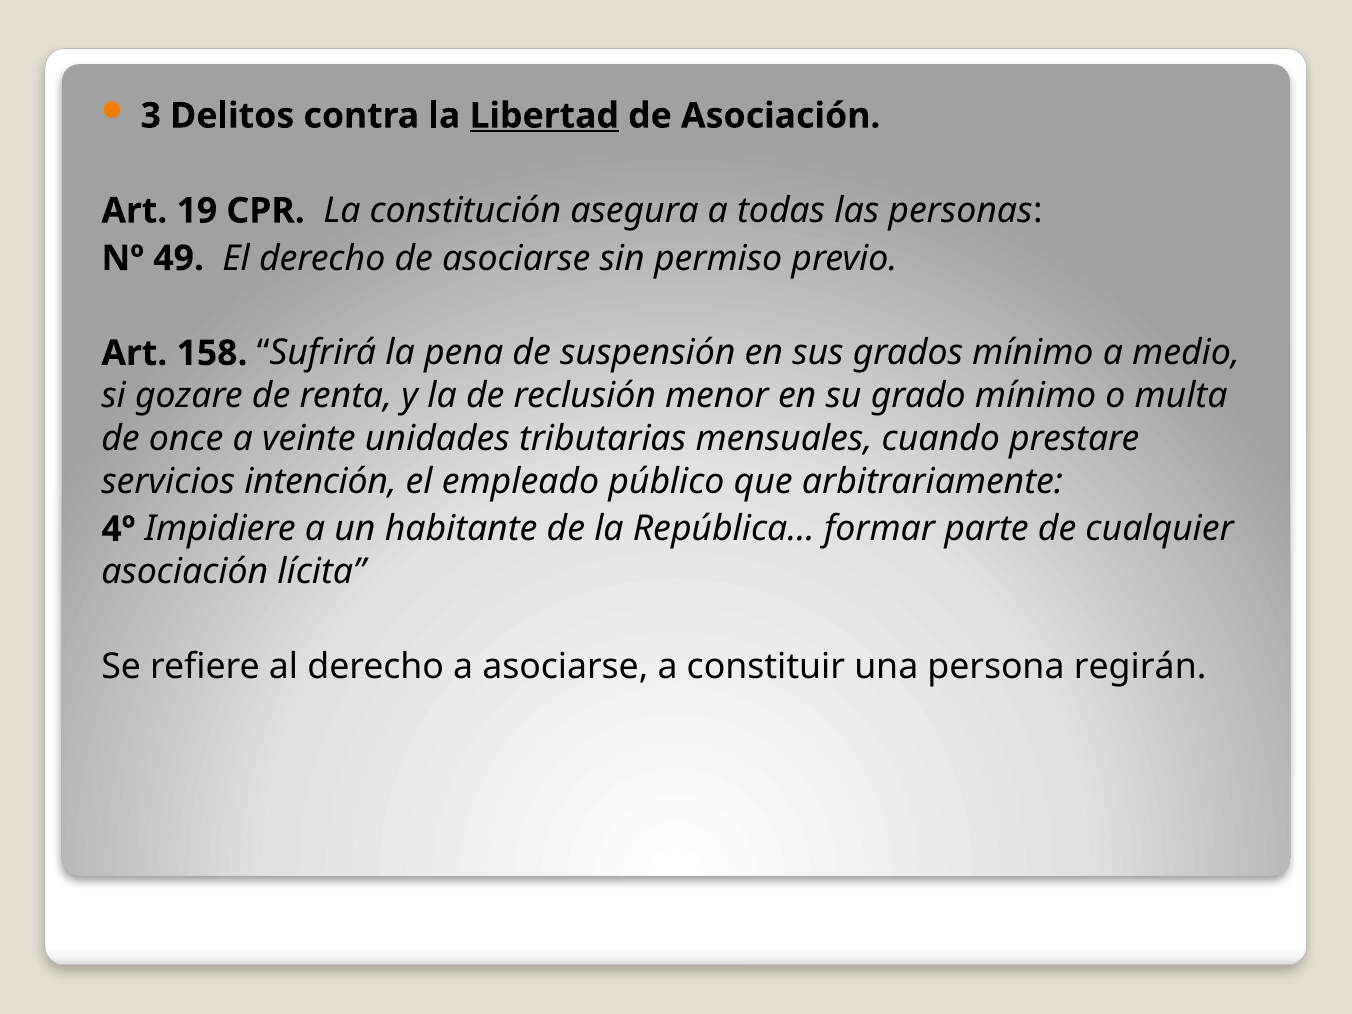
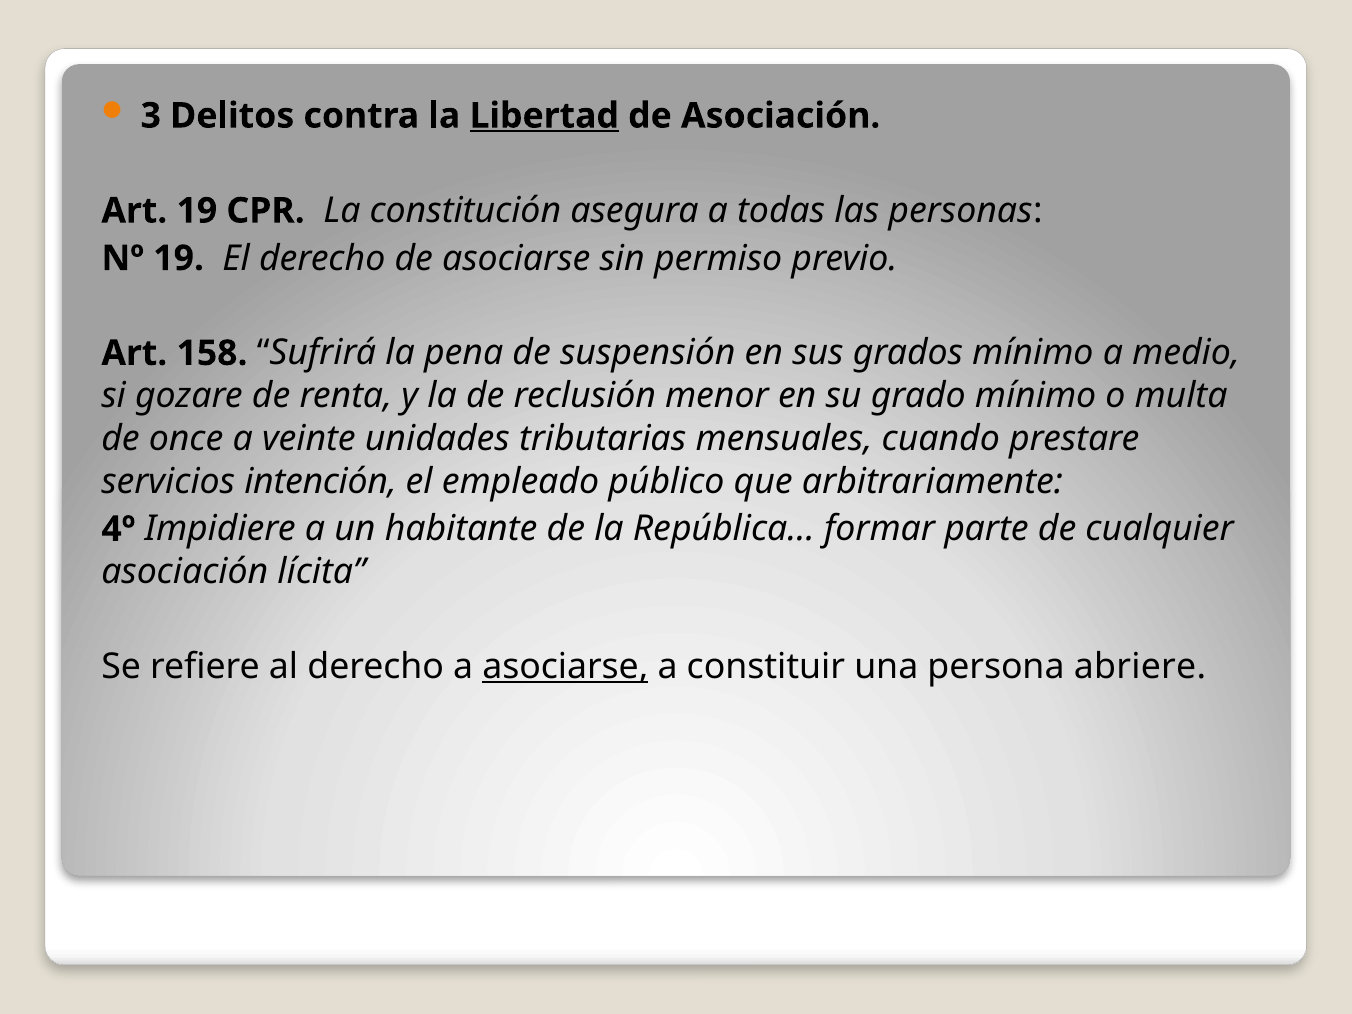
Nº 49: 49 -> 19
asociarse at (565, 667) underline: none -> present
regirán: regirán -> abriere
